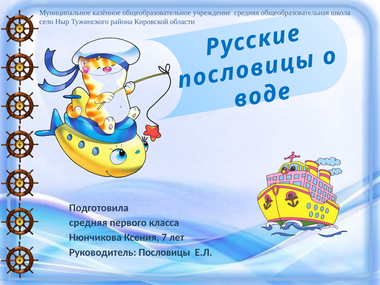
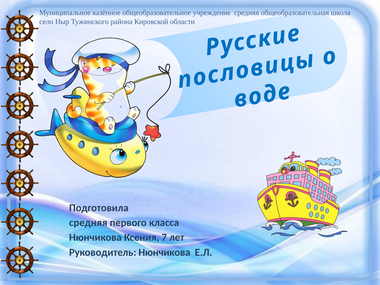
Руководитель Пословицы: Пословицы -> Нюнчикова
